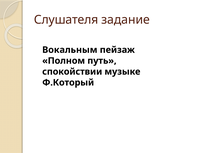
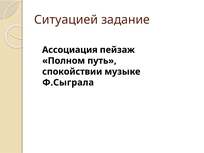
Слушателя: Слушателя -> Ситуацией
Вокальным: Вокальным -> Ассоциация
Ф.Который: Ф.Который -> Ф.Сыграла
